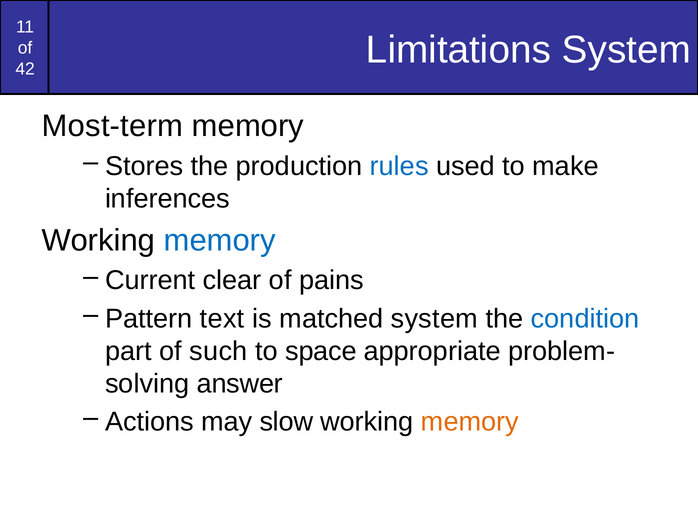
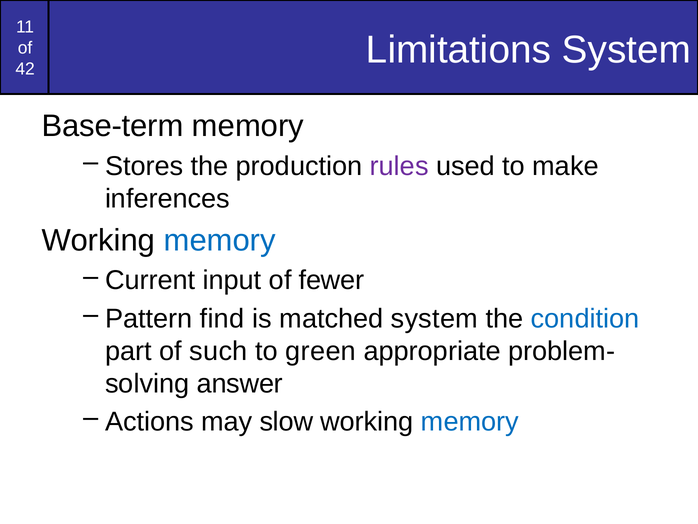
Most-term: Most-term -> Base-term
rules colour: blue -> purple
clear: clear -> input
pains: pains -> fewer
text: text -> find
space: space -> green
memory at (470, 421) colour: orange -> blue
